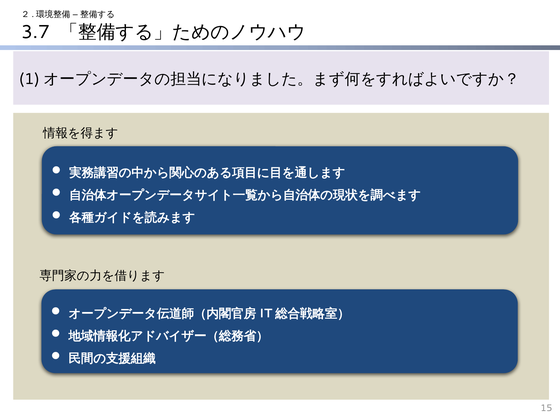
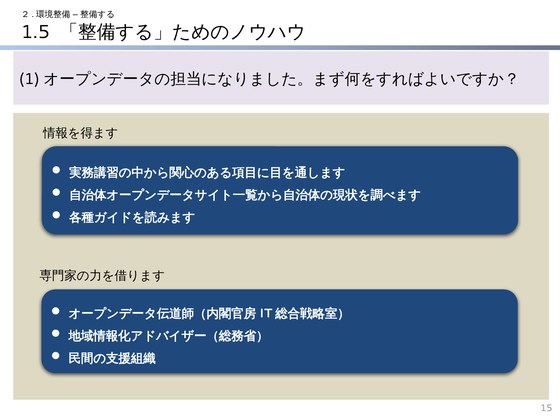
3.7: 3.7 -> 1.5
